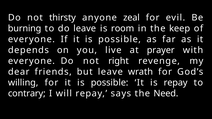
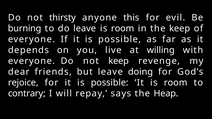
zeal: zeal -> this
prayer: prayer -> willing
not right: right -> keep
wrath: wrath -> doing
willing: willing -> rejoice
It is repay: repay -> room
Need: Need -> Heap
